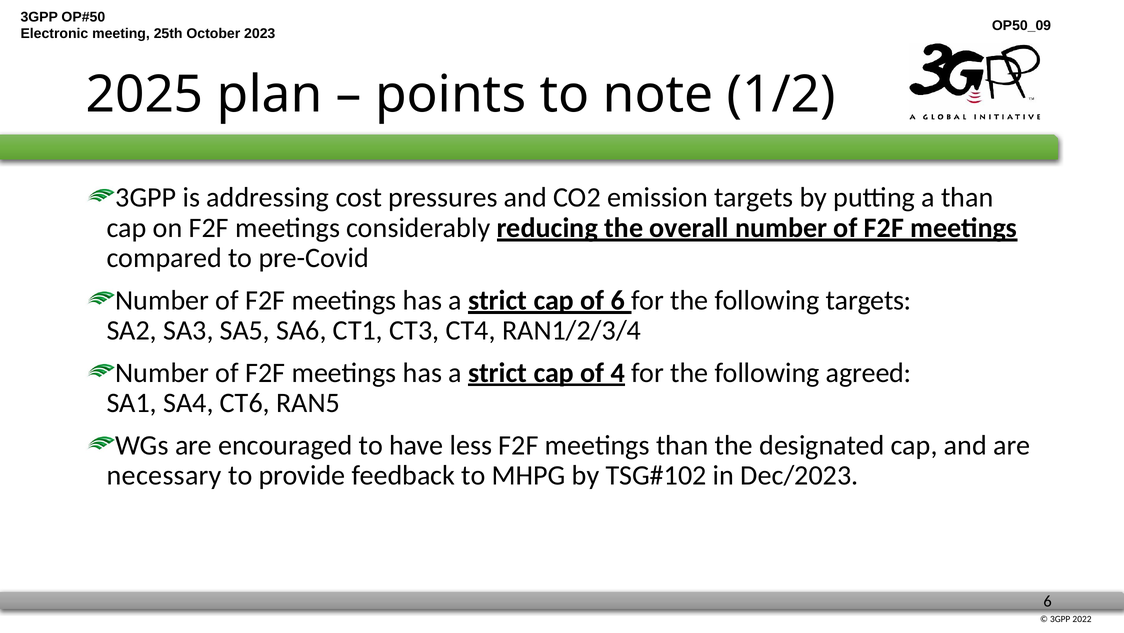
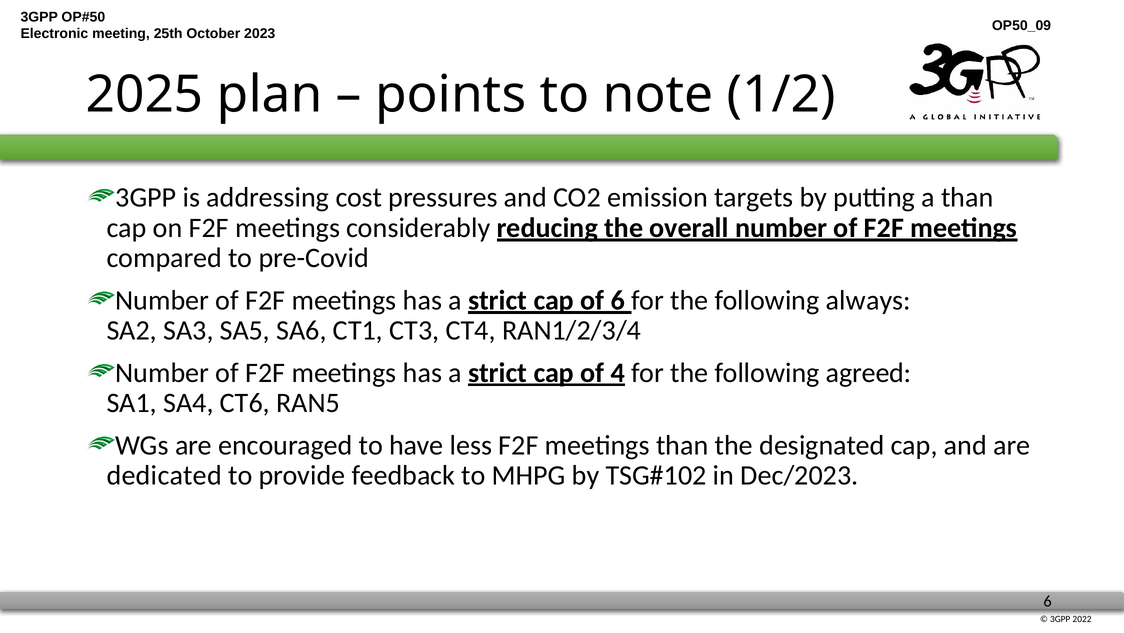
following targets: targets -> always
necessary: necessary -> dedicated
